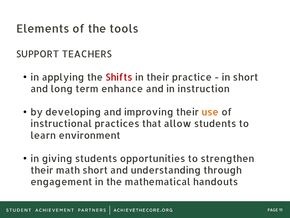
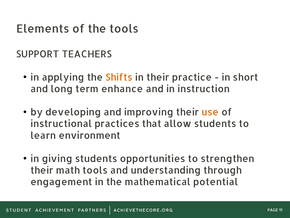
Shifts colour: red -> orange
math short: short -> tools
handouts: handouts -> potential
